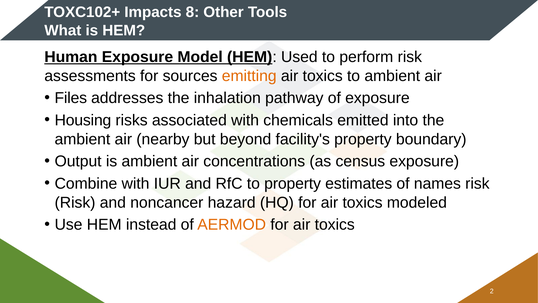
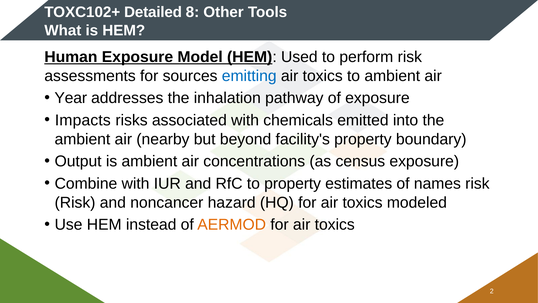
Impacts: Impacts -> Detailed
emitting colour: orange -> blue
Files: Files -> Year
Housing: Housing -> Impacts
